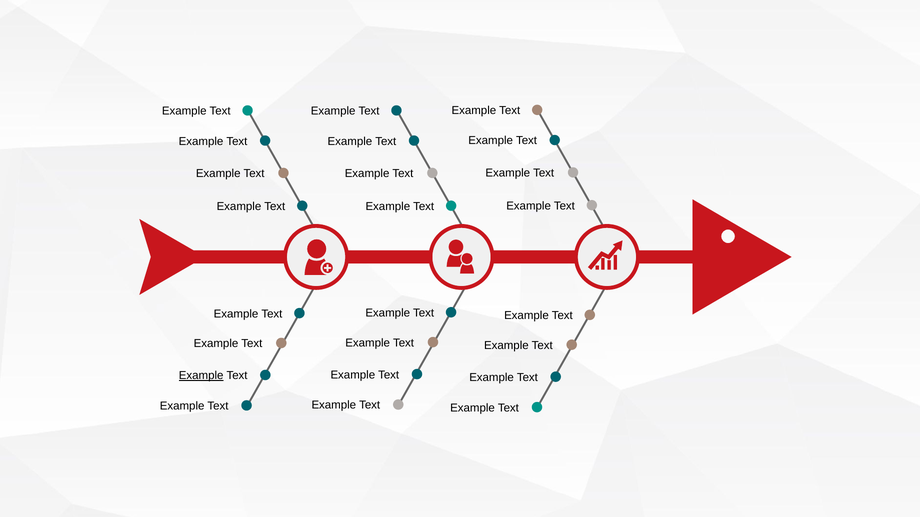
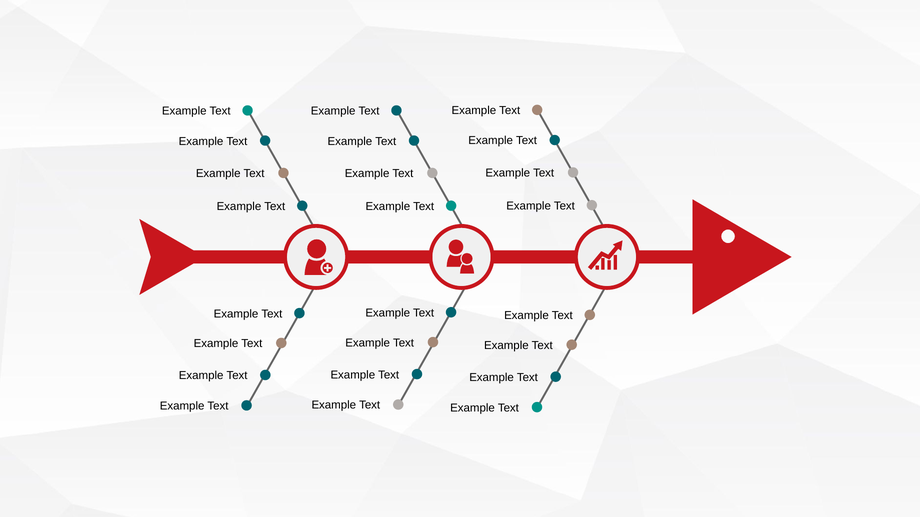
Example at (201, 376) underline: present -> none
